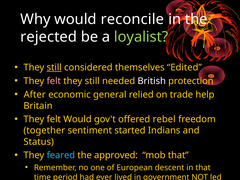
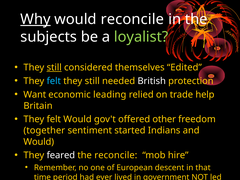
Why underline: none -> present
rejected: rejected -> subjects
felt at (54, 81) colour: pink -> light blue
After: After -> Want
general: general -> leading
rebel: rebel -> other
Status at (39, 142): Status -> Would
feared colour: light blue -> white
the approved: approved -> reconcile
mob that: that -> hire
